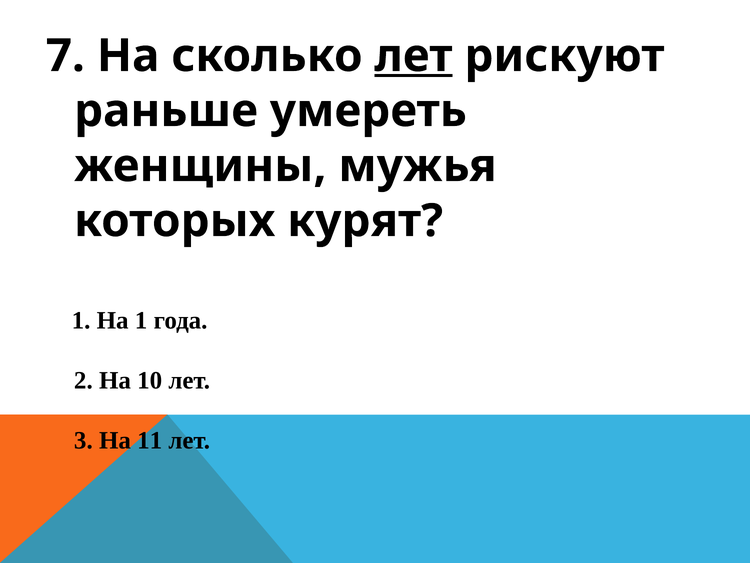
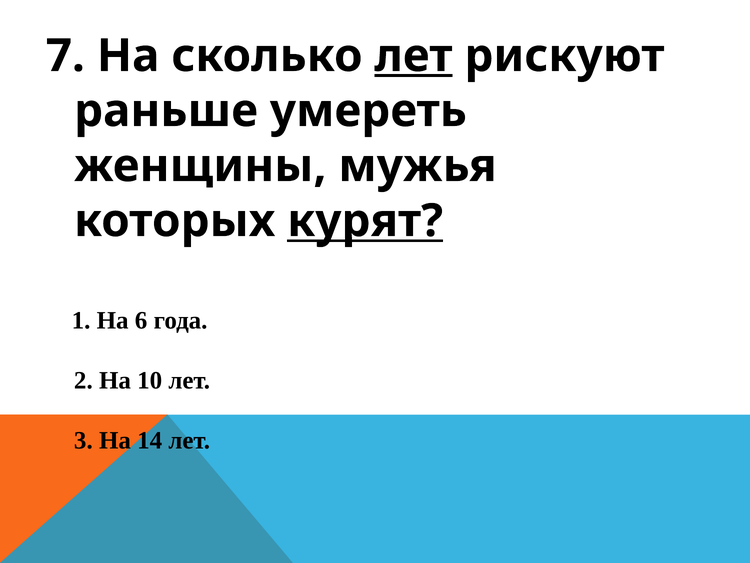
курят underline: none -> present
На 1: 1 -> 6
11: 11 -> 14
